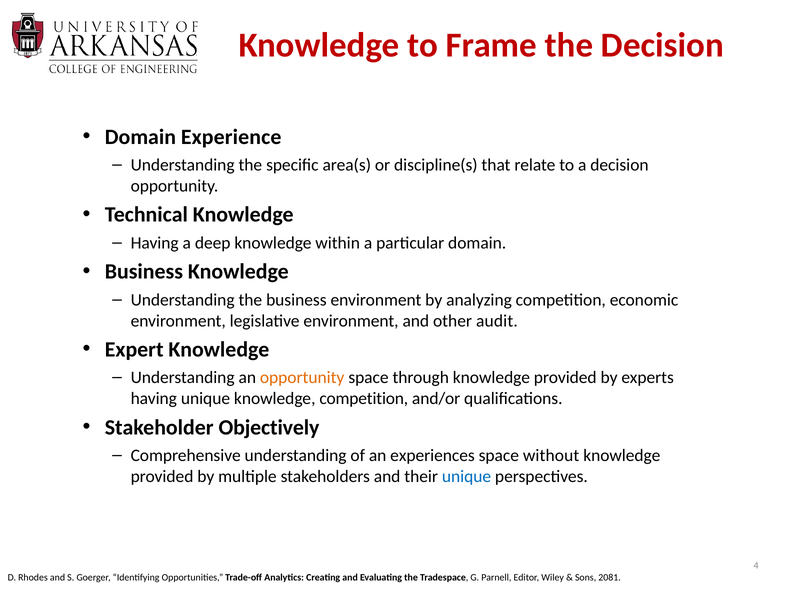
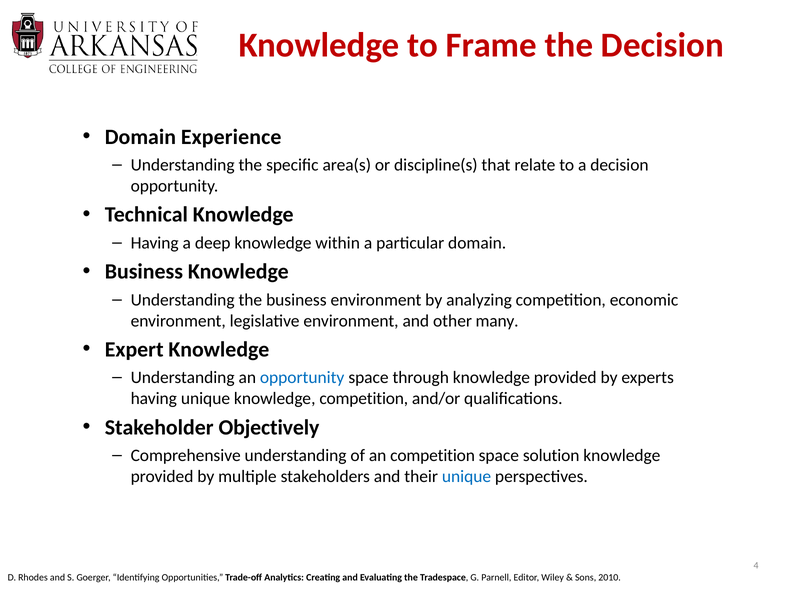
audit: audit -> many
opportunity at (302, 378) colour: orange -> blue
an experiences: experiences -> competition
without: without -> solution
2081: 2081 -> 2010
